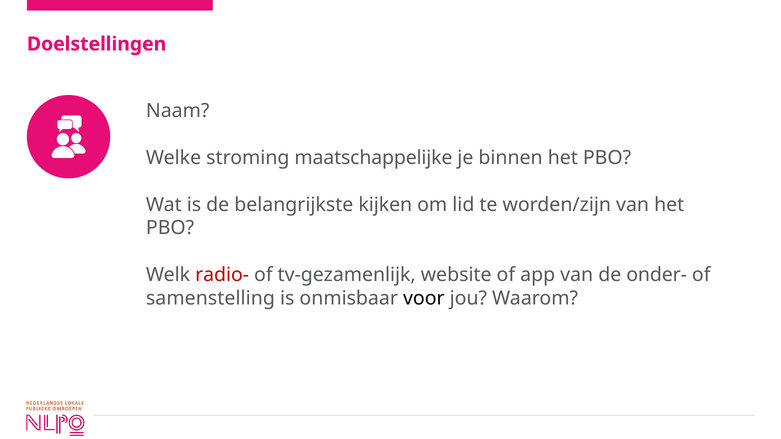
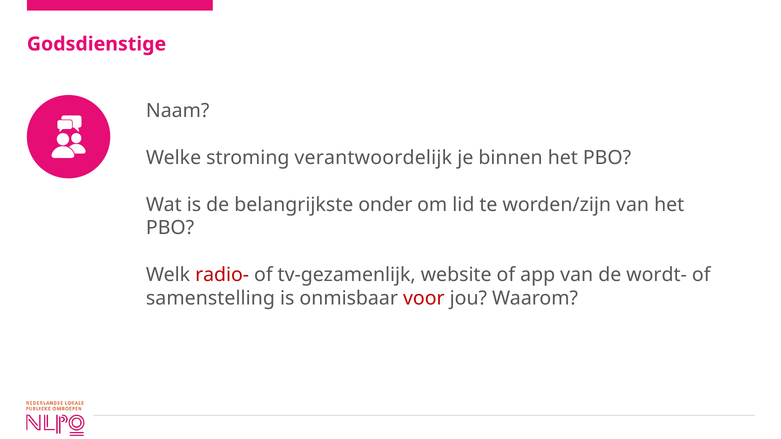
Doelstellingen: Doelstellingen -> Godsdienstige
maatschappelijke: maatschappelijke -> verantwoordelijk
kijken: kijken -> onder
onder-: onder- -> wordt-
voor colour: black -> red
